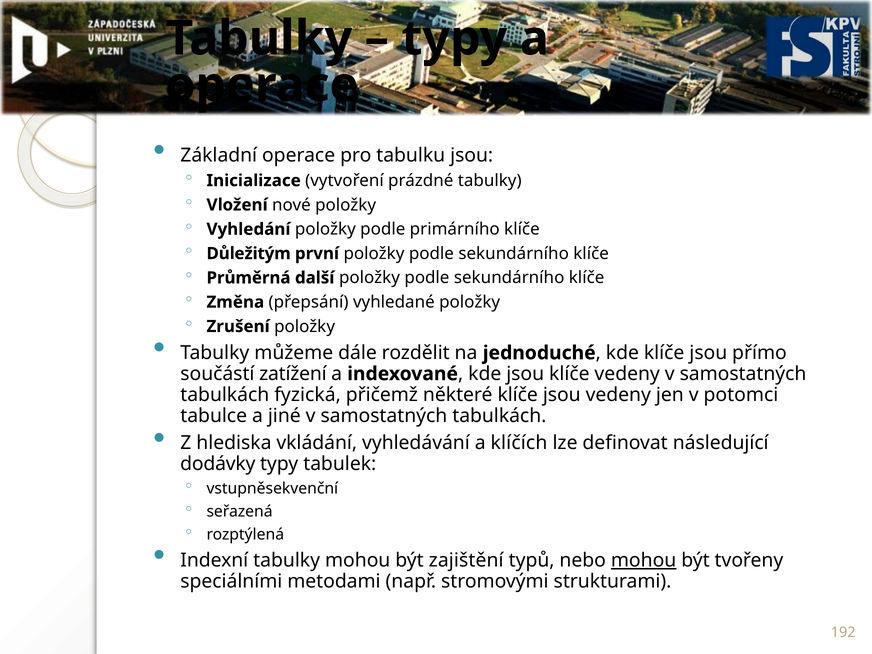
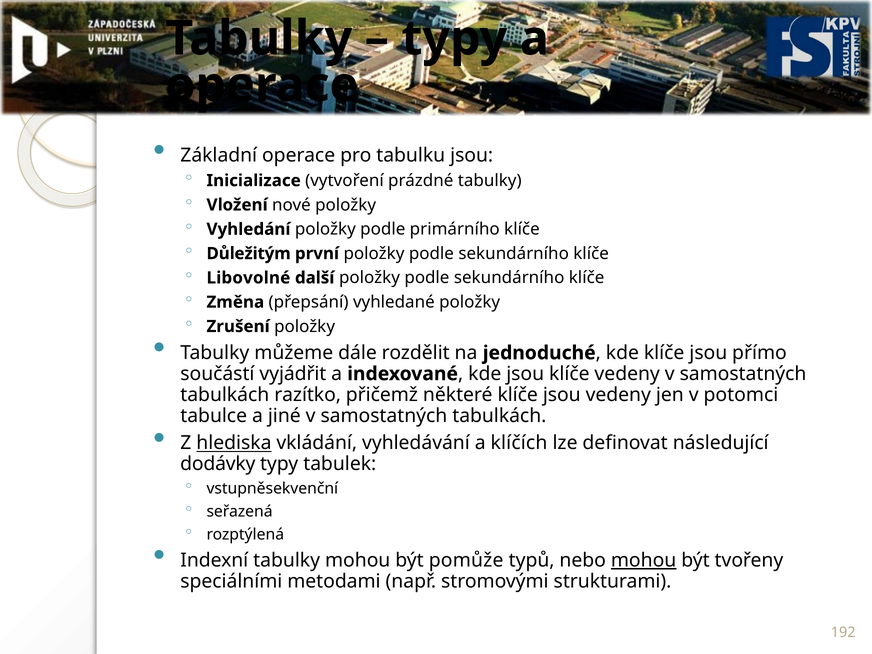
Průměrná: Průměrná -> Libovolné
zatížení: zatížení -> vyjádřit
fyzická: fyzická -> razítko
hlediska underline: none -> present
zajištění: zajištění -> pomůže
